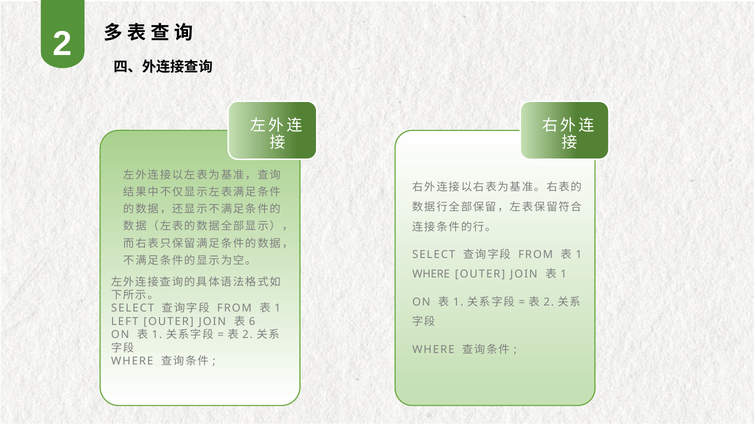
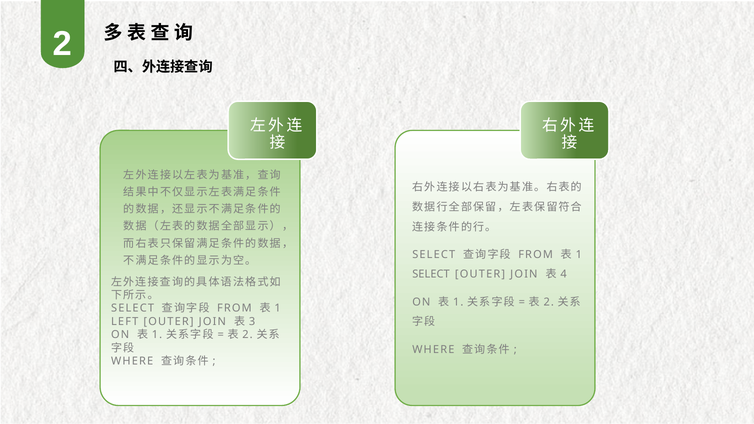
WHERE at (431, 274): WHERE -> SELECT
1 at (564, 274): 1 -> 4
6: 6 -> 3
